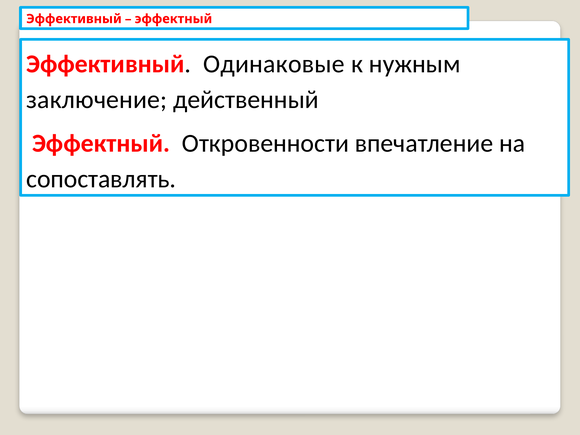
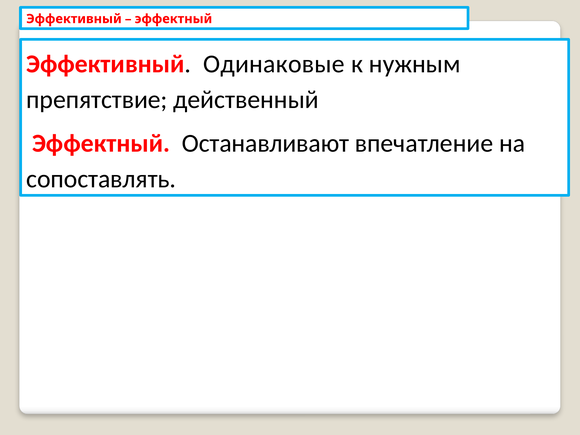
заключение: заключение -> препятствие
Откровенности: Откровенности -> Останавливают
